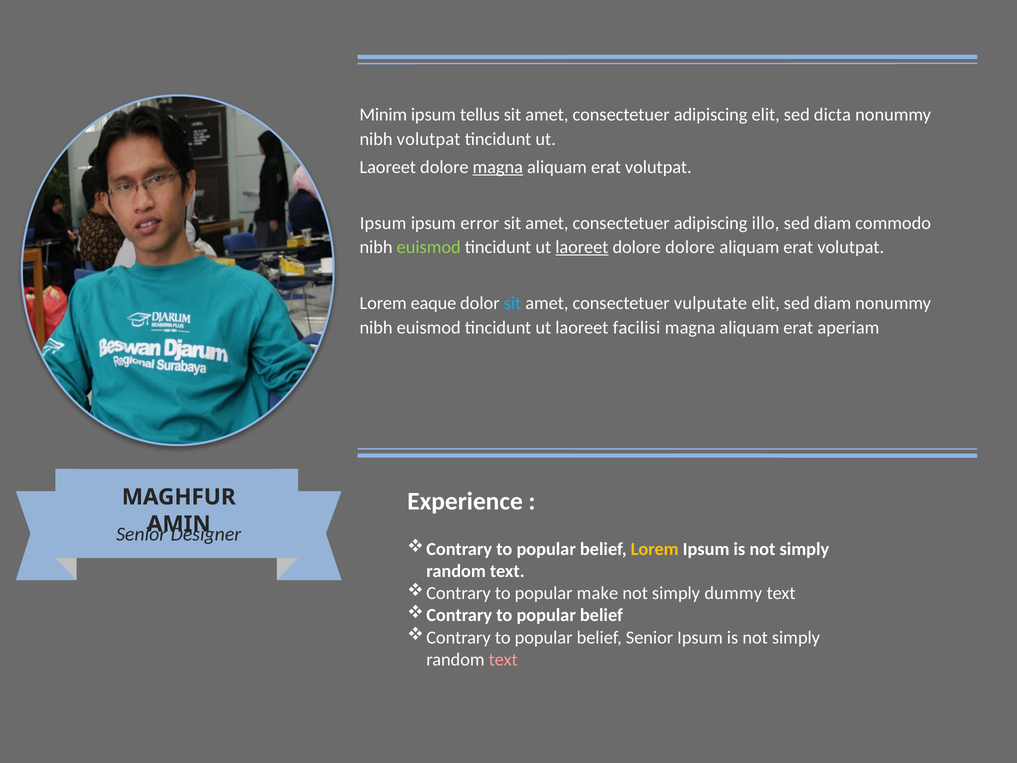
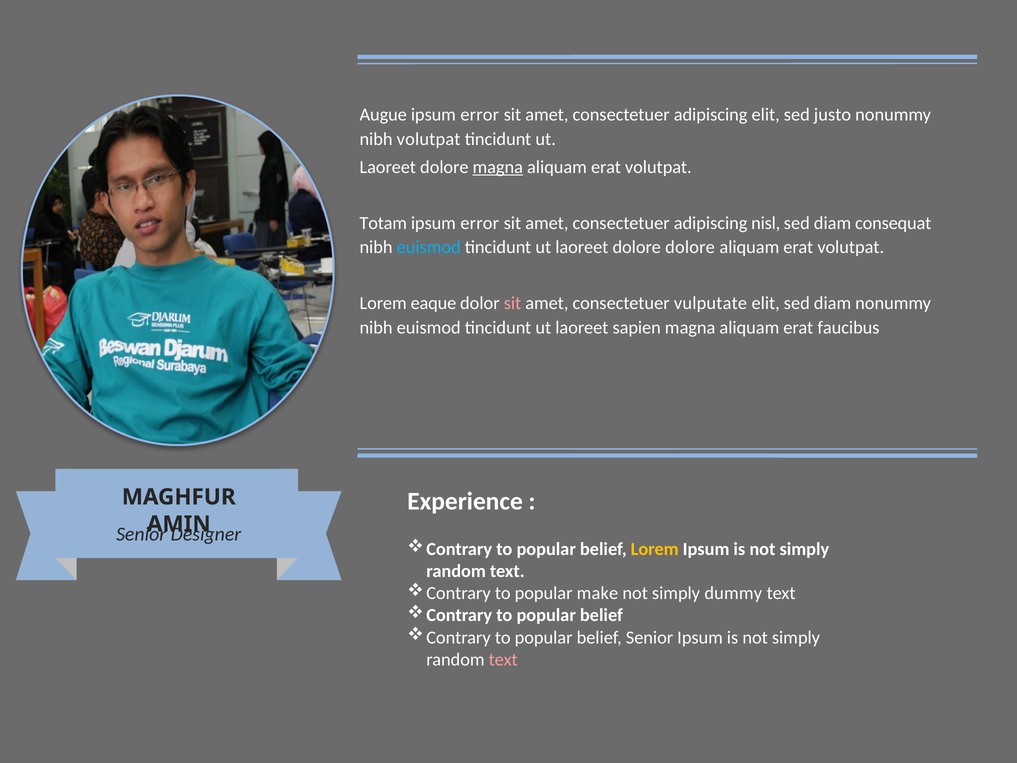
Minim: Minim -> Augue
tellus at (480, 115): tellus -> error
dicta: dicta -> justo
Ipsum at (383, 223): Ipsum -> Totam
illo: illo -> nisl
commodo: commodo -> consequat
euismod at (429, 247) colour: light green -> light blue
laoreet at (582, 247) underline: present -> none
sit at (513, 303) colour: light blue -> pink
facilisi: facilisi -> sapien
aperiam: aperiam -> faucibus
